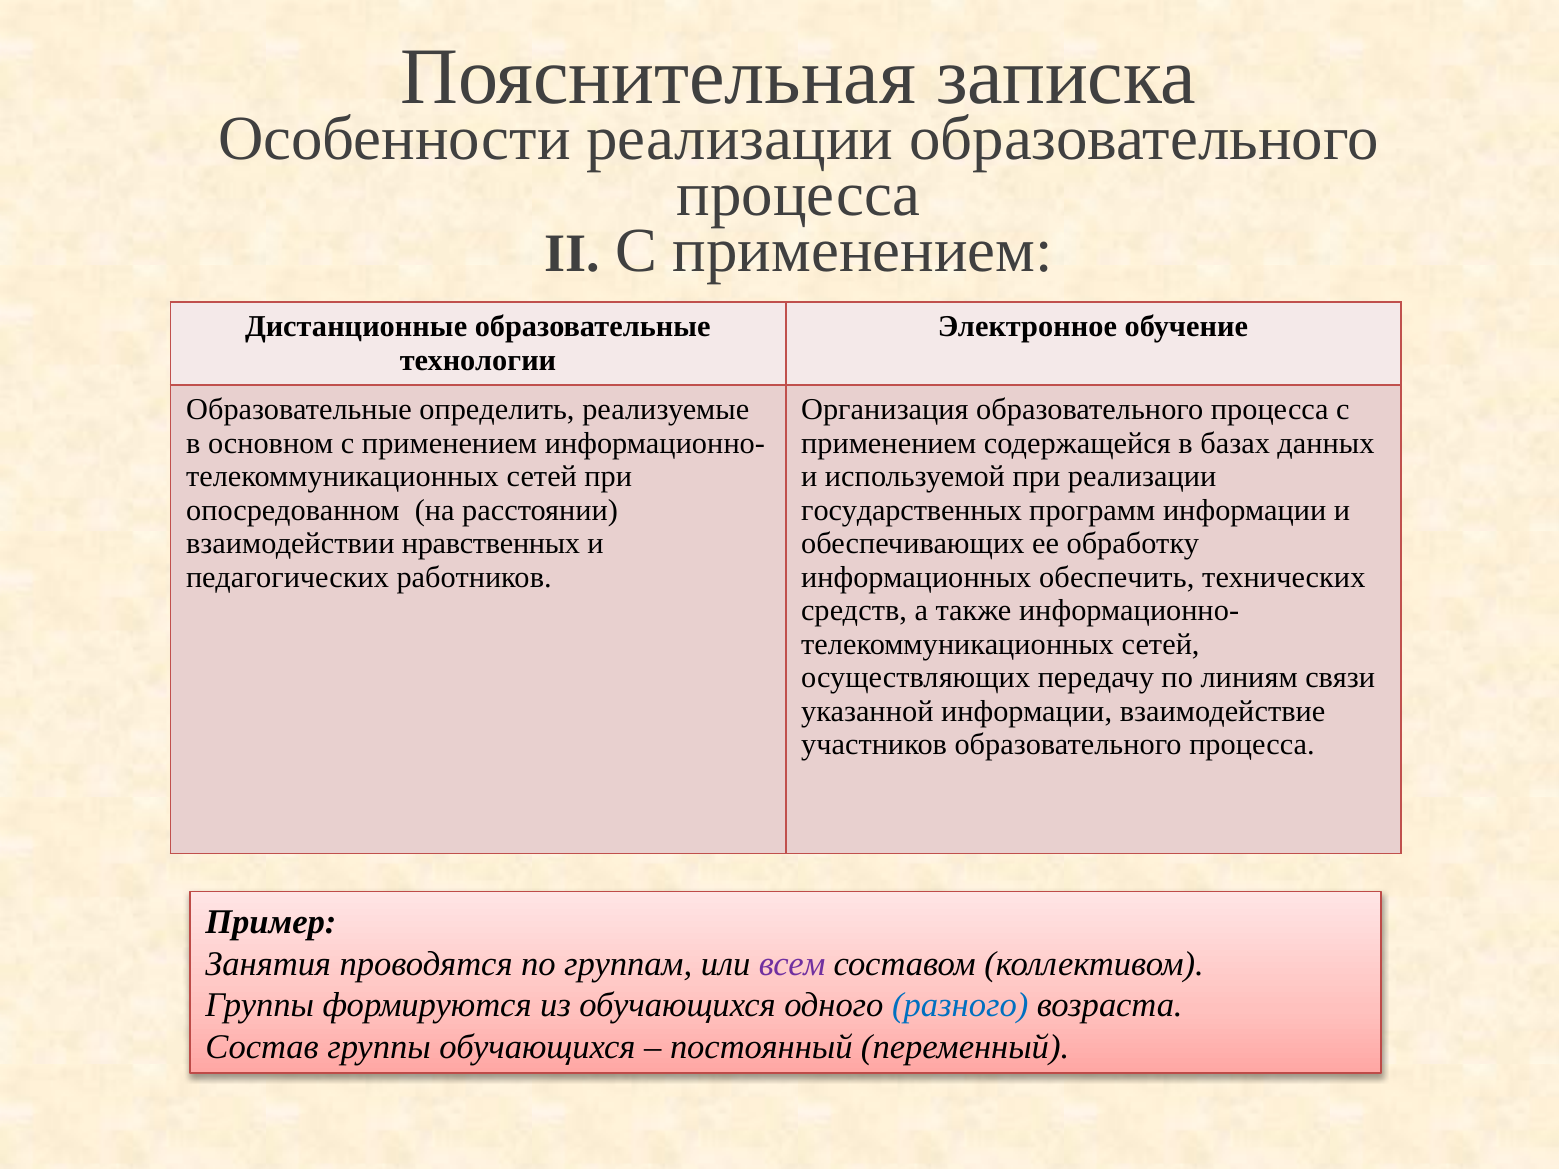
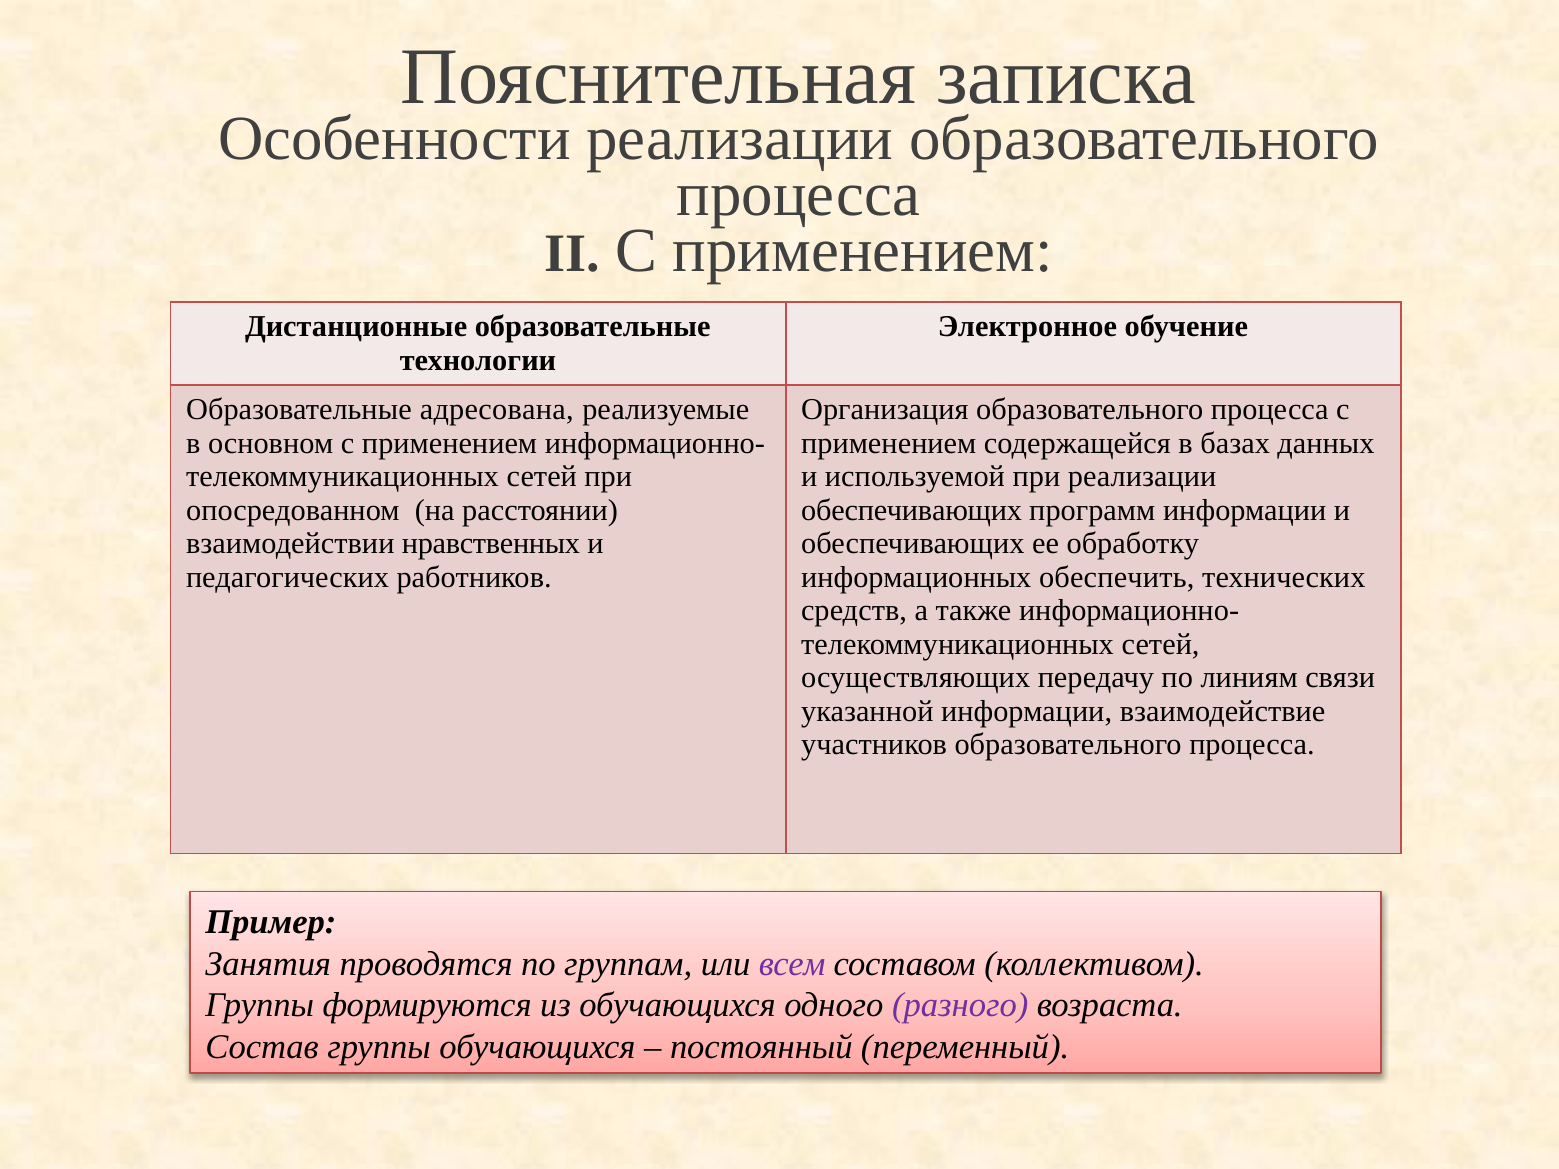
определить: определить -> адресована
государственных at (912, 510): государственных -> обеспечивающих
разного colour: blue -> purple
